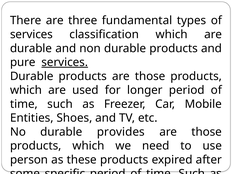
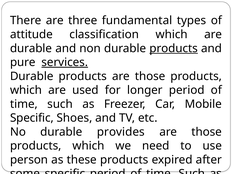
services at (31, 34): services -> attitude
products at (174, 48) underline: none -> present
Entities at (32, 118): Entities -> Specific
